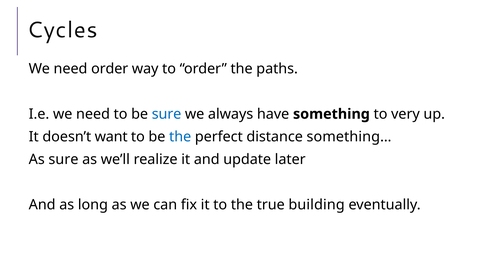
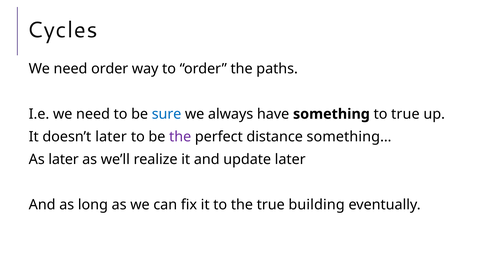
to very: very -> true
doesn’t want: want -> later
the at (180, 137) colour: blue -> purple
As sure: sure -> later
